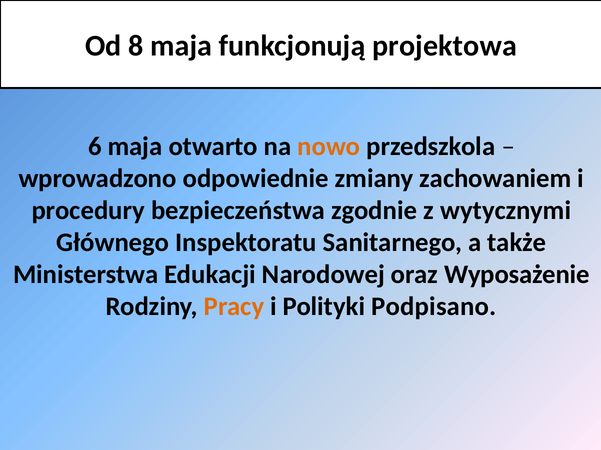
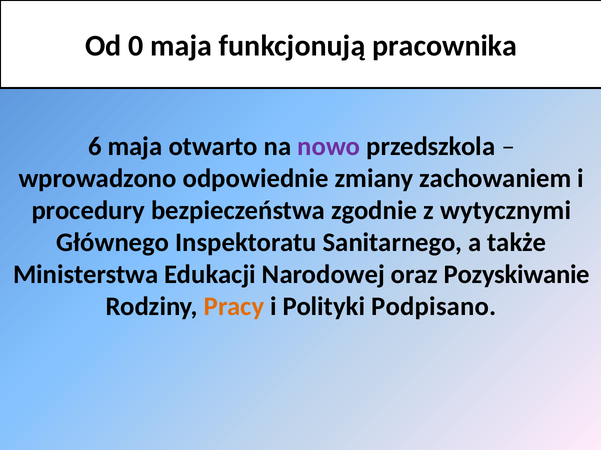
8: 8 -> 0
projektowa: projektowa -> pracownika
nowo colour: orange -> purple
Wyposażenie: Wyposażenie -> Pozyskiwanie
